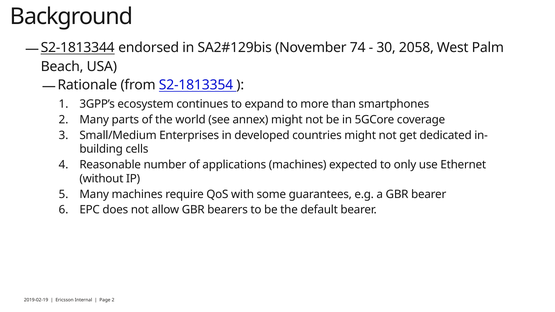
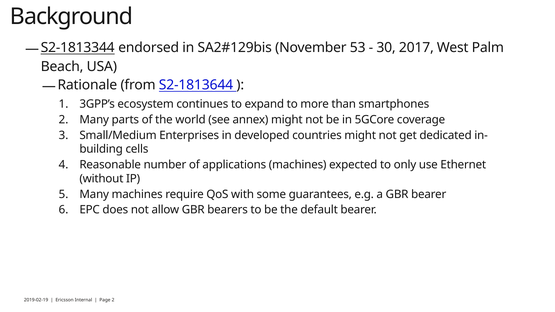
74: 74 -> 53
2058: 2058 -> 2017
S2-1813354: S2-1813354 -> S2-1813644
